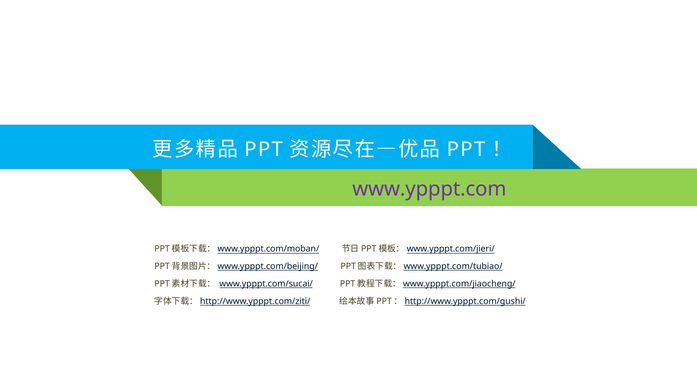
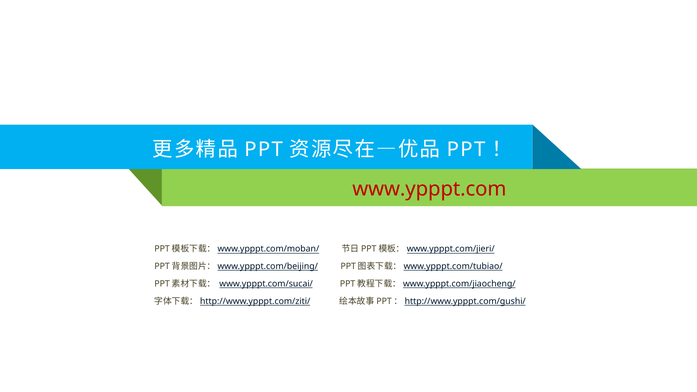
www.ypppt.com colour: purple -> red
